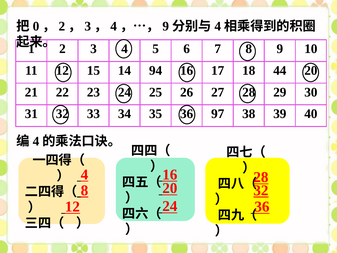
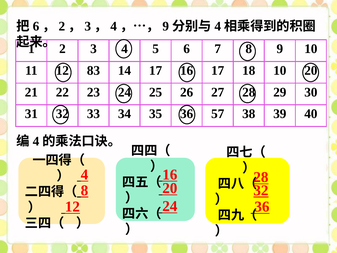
0 at (36, 26): 0 -> 6
15: 15 -> 83
14 94: 94 -> 17
18 44: 44 -> 10
97: 97 -> 57
